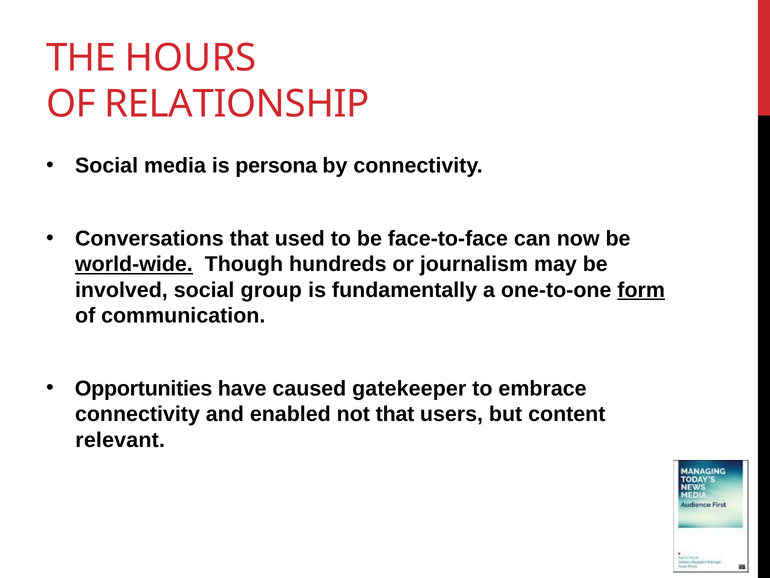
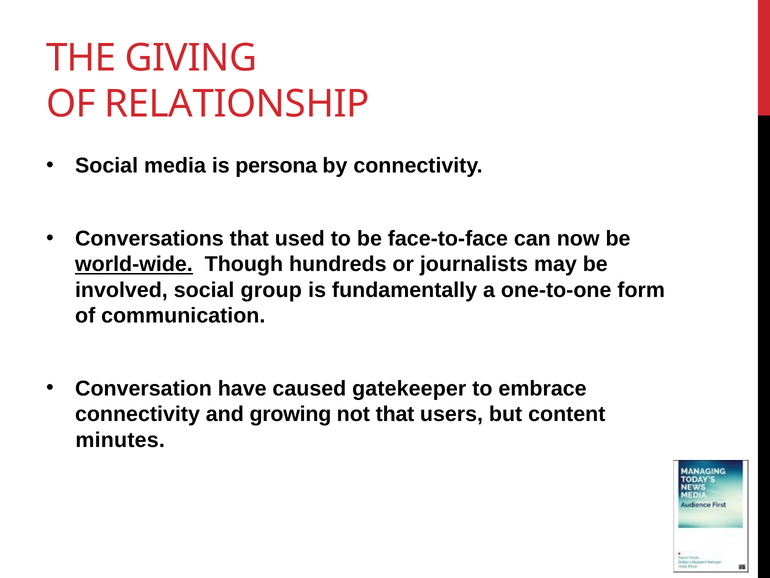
HOURS: HOURS -> GIVING
journalism: journalism -> journalists
form underline: present -> none
Opportunities: Opportunities -> Conversation
enabled: enabled -> growing
relevant: relevant -> minutes
